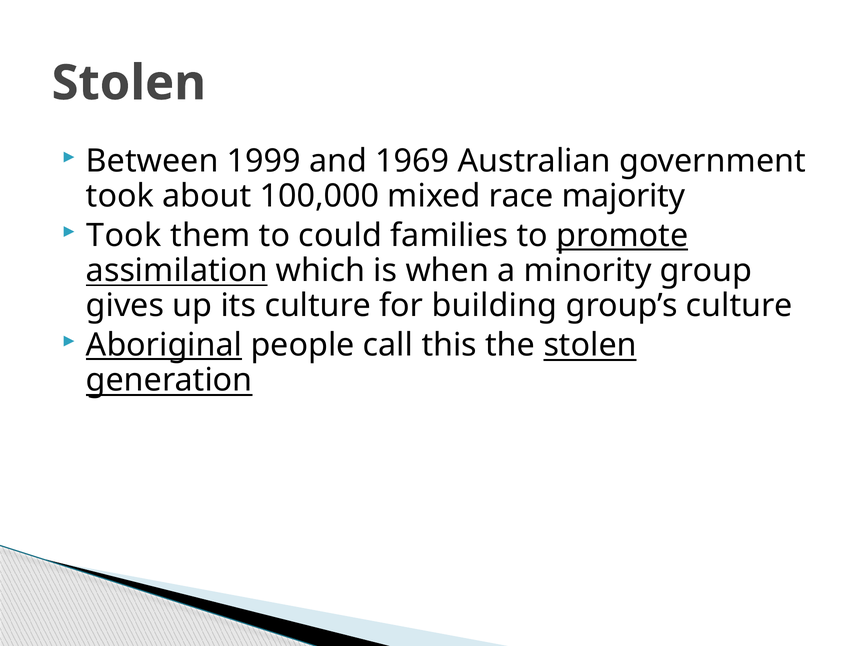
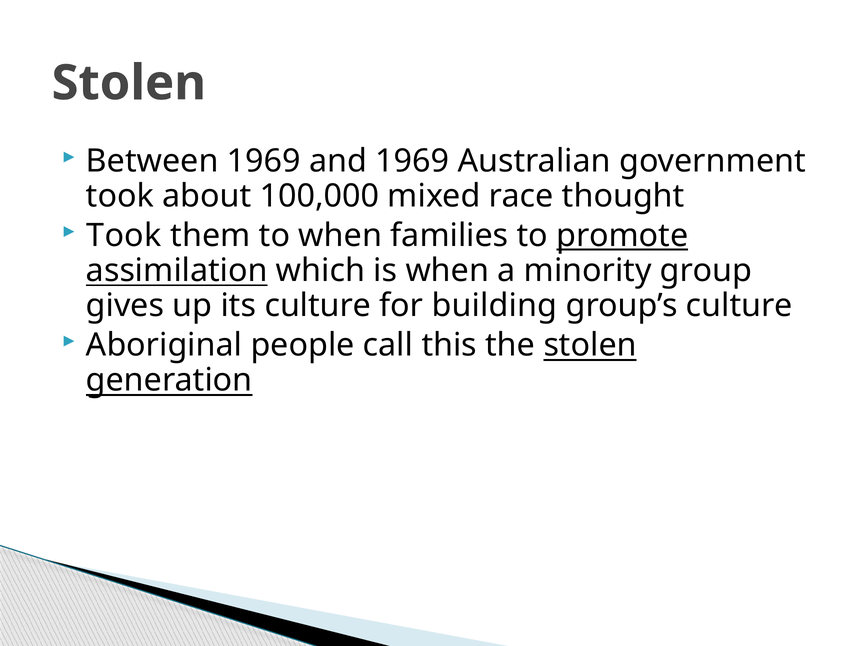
Between 1999: 1999 -> 1969
majority: majority -> thought
to could: could -> when
Aboriginal underline: present -> none
